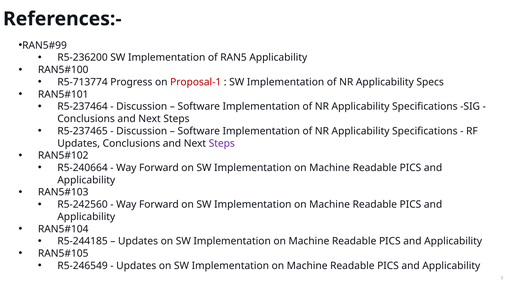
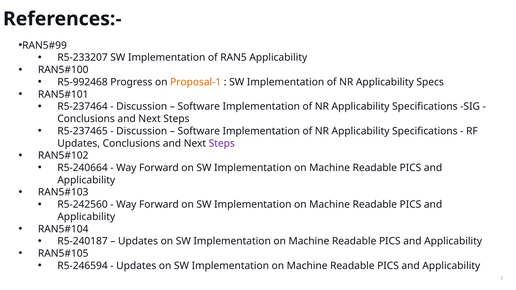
R5-236200: R5-236200 -> R5-233207
R5-713774: R5-713774 -> R5-992468
Proposal-1 colour: red -> orange
R5-244185: R5-244185 -> R5-240187
R5-246549: R5-246549 -> R5-246594
